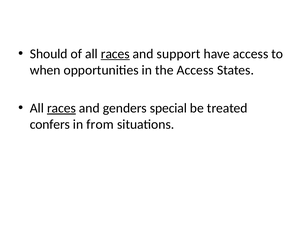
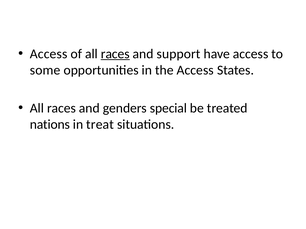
Should at (49, 54): Should -> Access
when: when -> some
races at (61, 108) underline: present -> none
confers: confers -> nations
from: from -> treat
